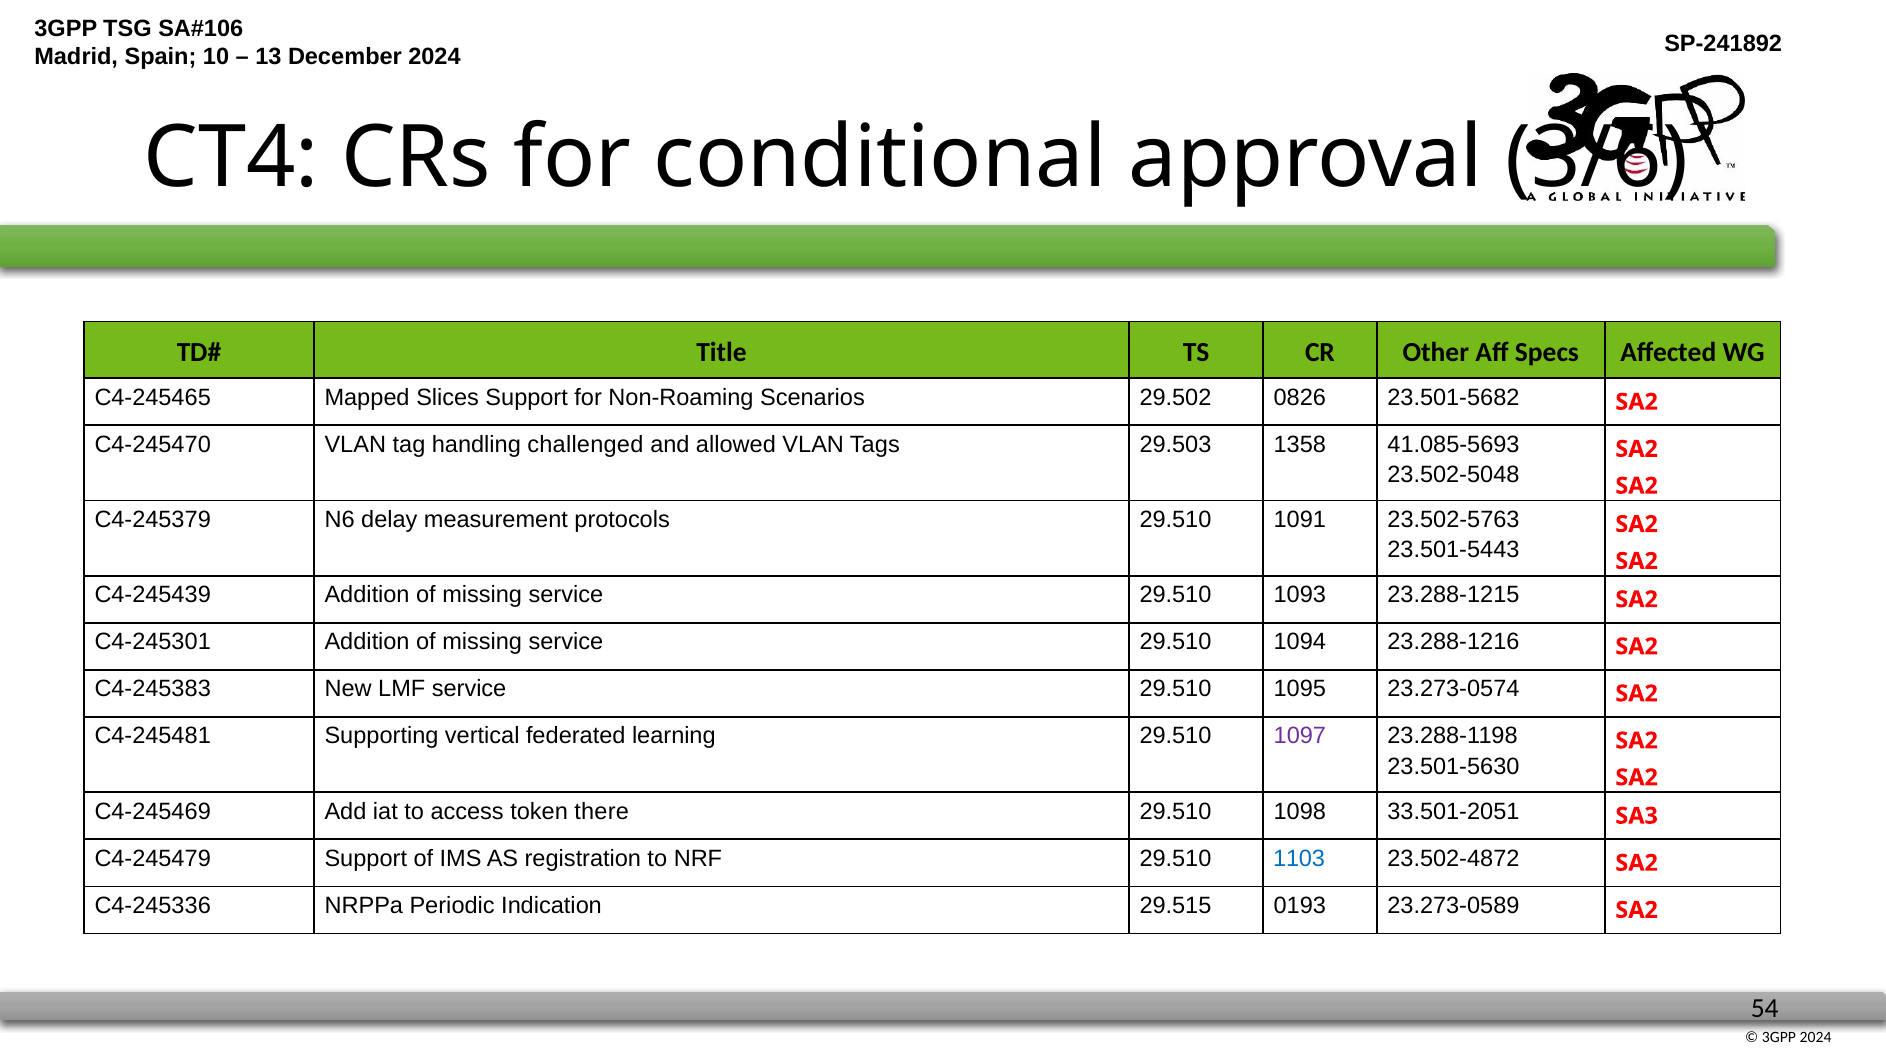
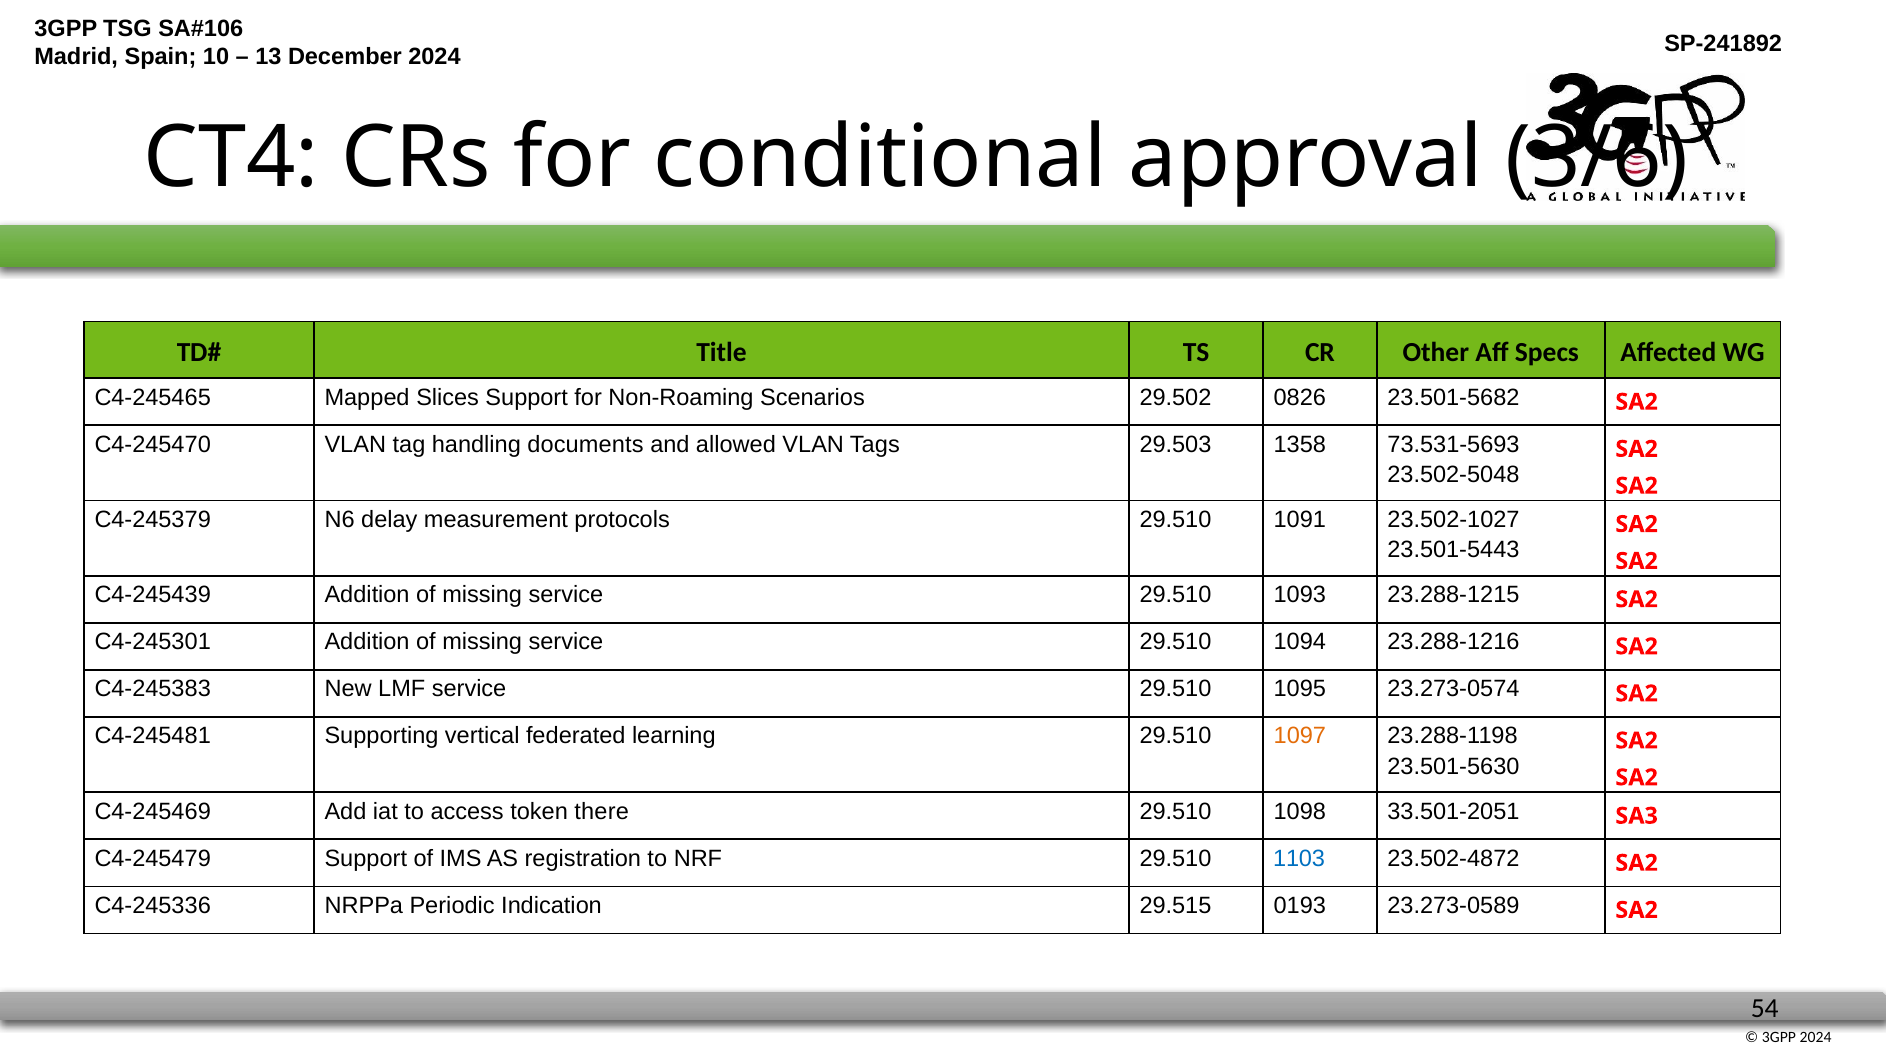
challenged: challenged -> documents
41.085-5693: 41.085-5693 -> 73.531-5693
23.502-5763: 23.502-5763 -> 23.502-1027
1097 colour: purple -> orange
